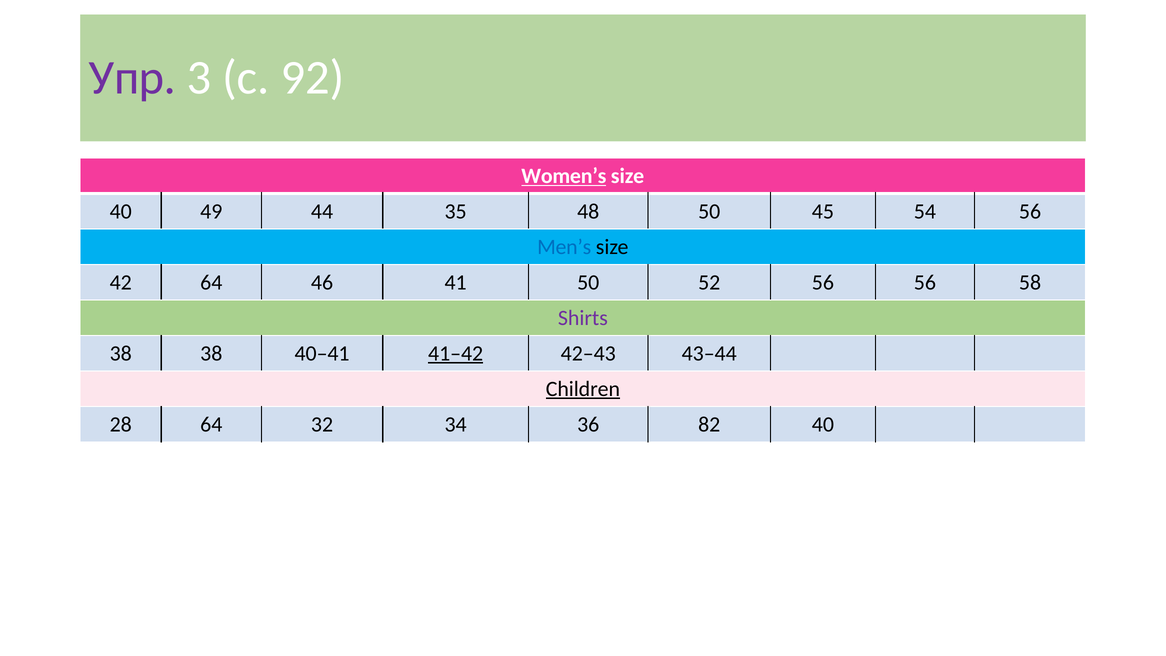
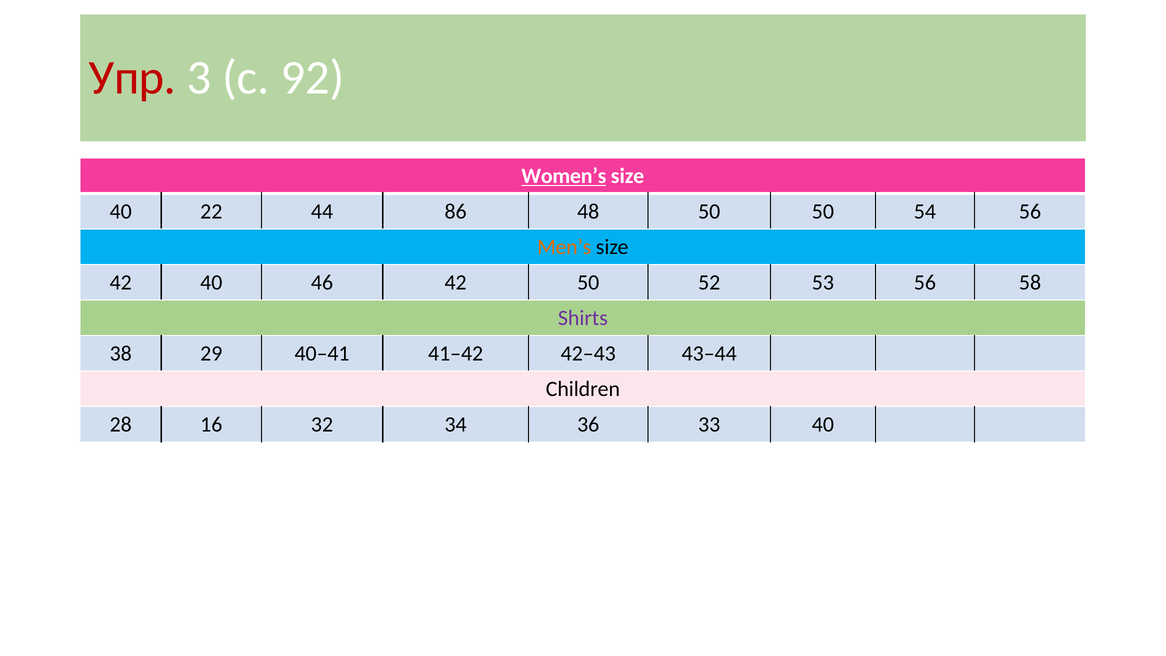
Упр colour: purple -> red
49: 49 -> 22
35: 35 -> 86
50 45: 45 -> 50
Men’s colour: blue -> orange
42 64: 64 -> 40
46 41: 41 -> 42
52 56: 56 -> 53
38 38: 38 -> 29
41–42 underline: present -> none
Children underline: present -> none
28 64: 64 -> 16
82: 82 -> 33
